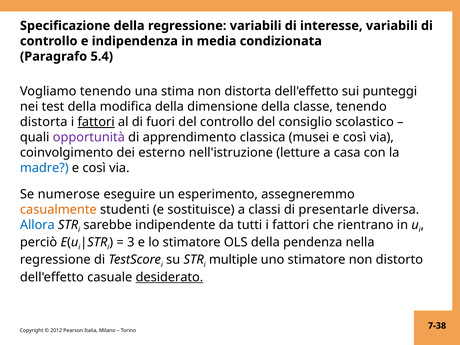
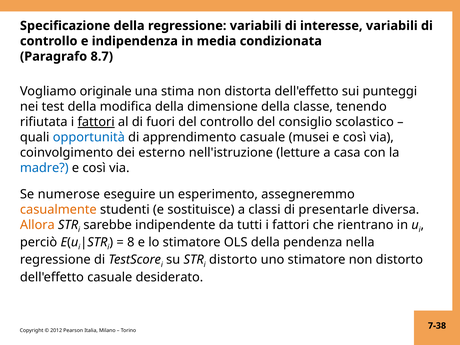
5.4: 5.4 -> 8.7
Vogliamo tenendo: tenendo -> originale
distorta at (44, 122): distorta -> rifiutata
opportunità colour: purple -> blue
apprendimento classica: classica -> casuale
Allora colour: blue -> orange
3: 3 -> 8
i multiple: multiple -> distorto
desiderato underline: present -> none
